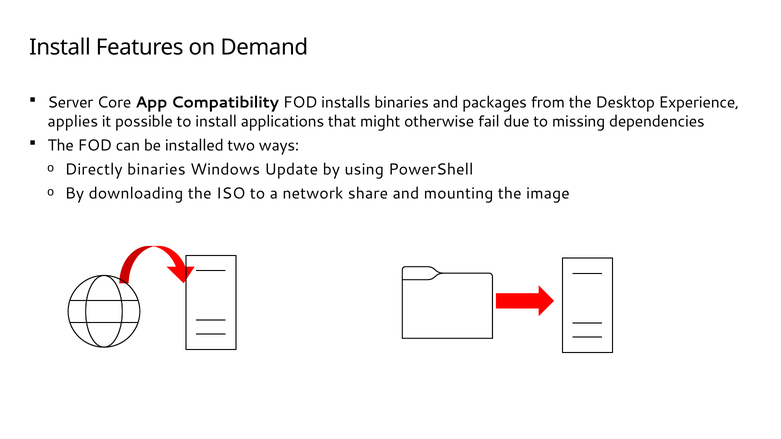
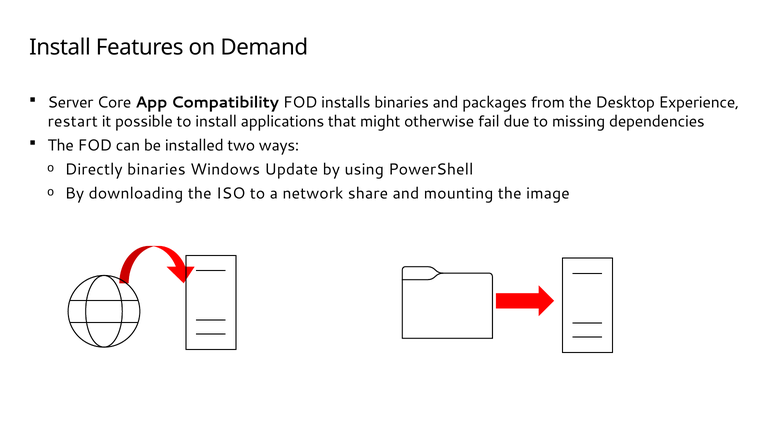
applies: applies -> restart
